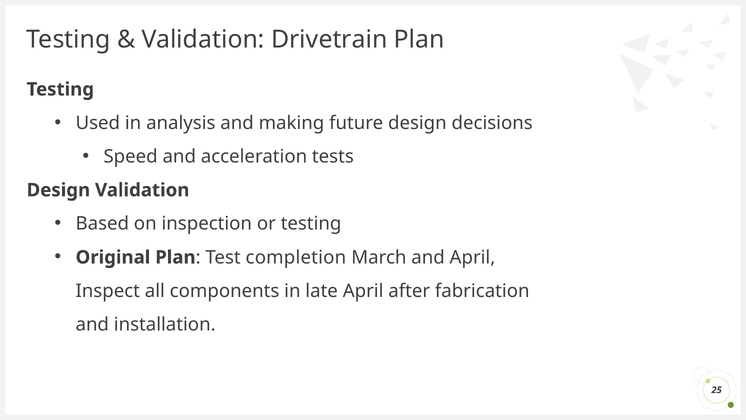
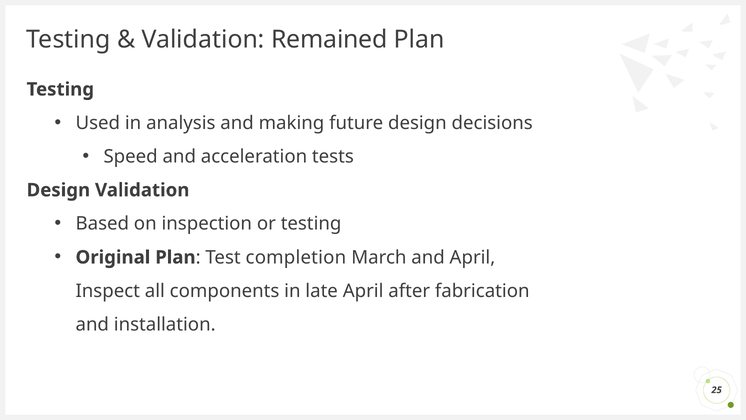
Drivetrain: Drivetrain -> Remained
